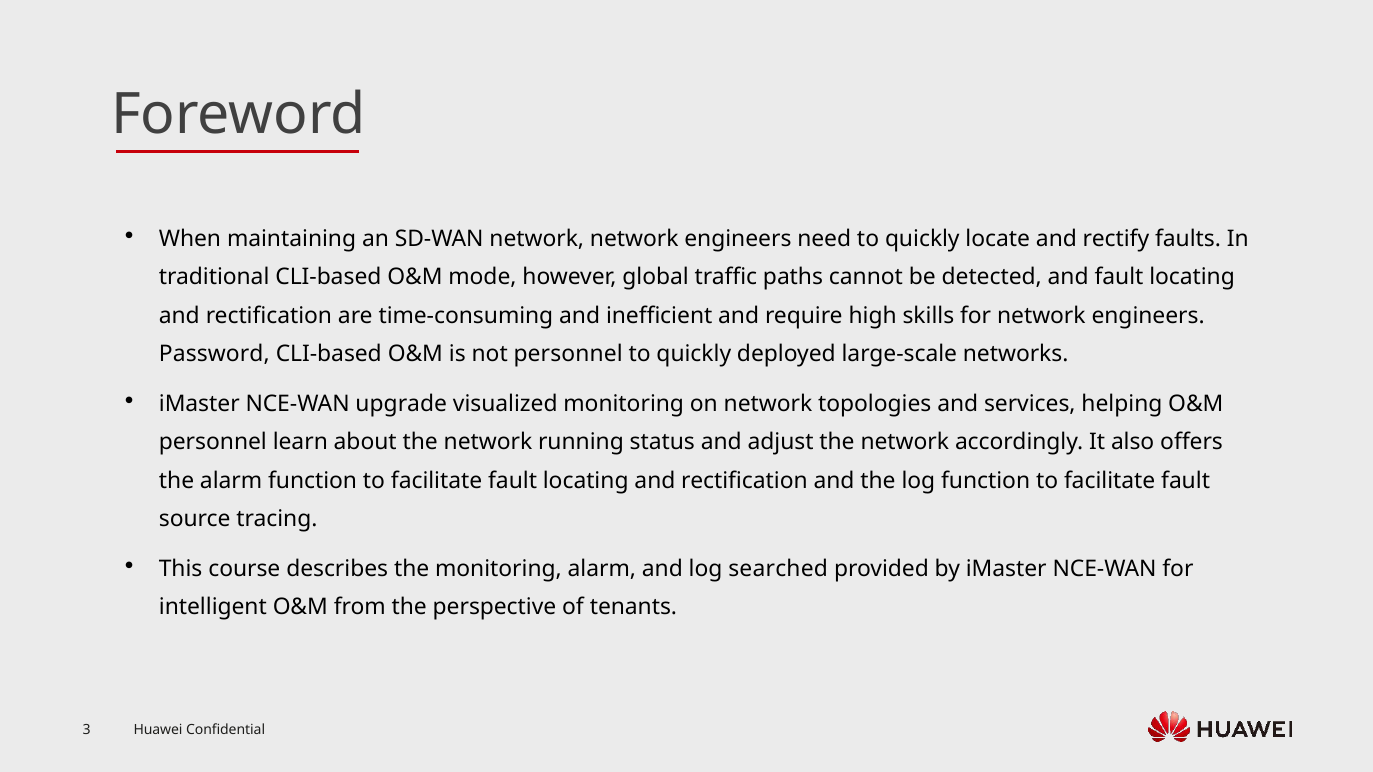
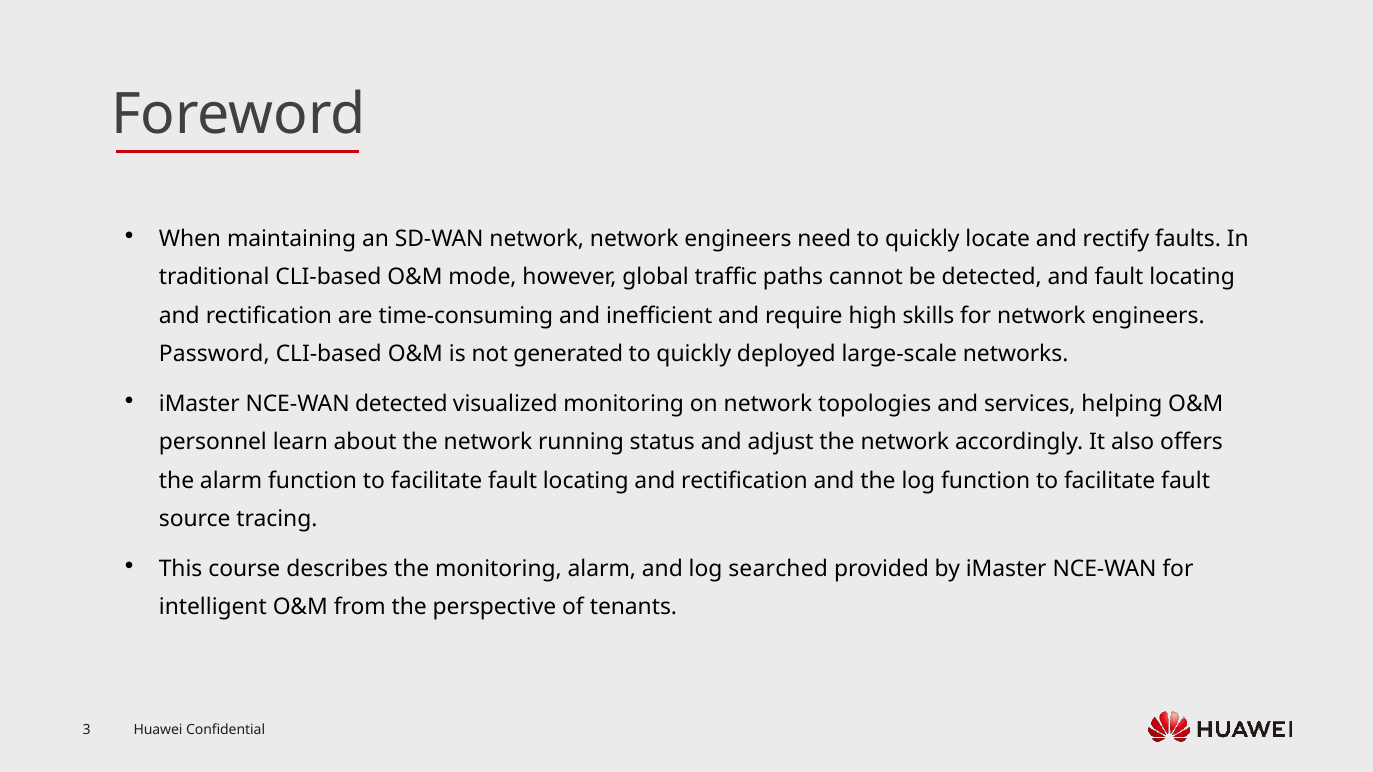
not personnel: personnel -> generated
NCE-WAN upgrade: upgrade -> detected
